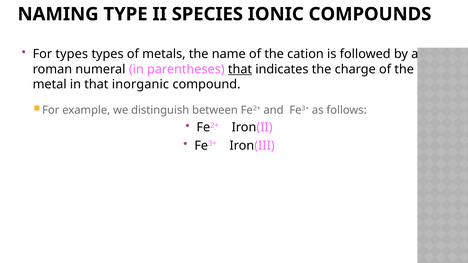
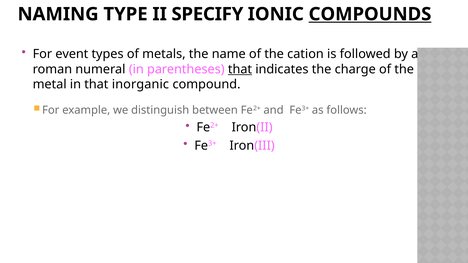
SPECIES: SPECIES -> SPECIFY
COMPOUNDS underline: none -> present
For types: types -> event
